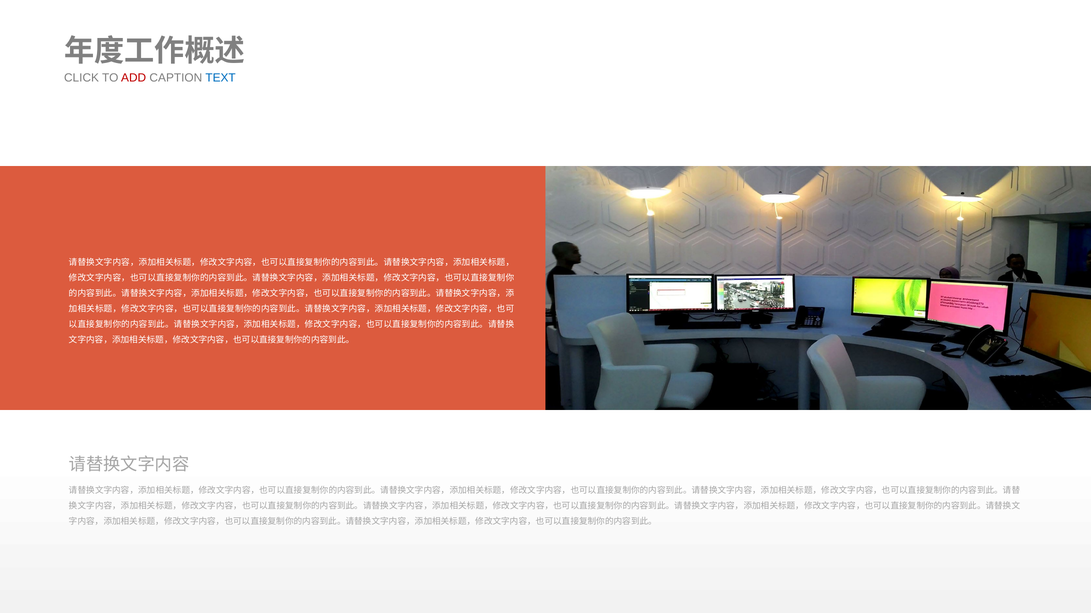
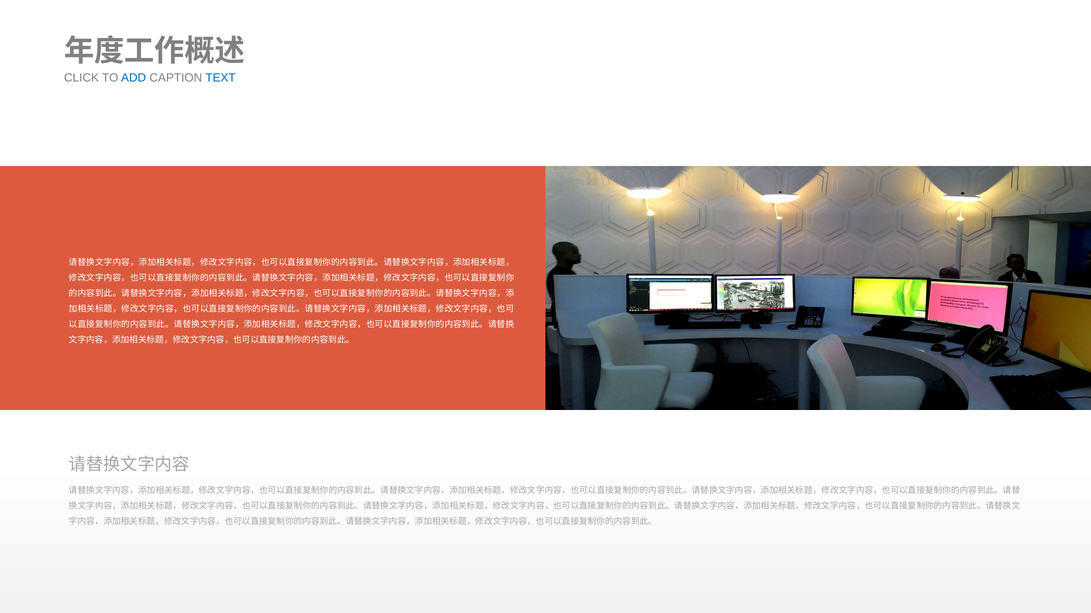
ADD colour: red -> blue
